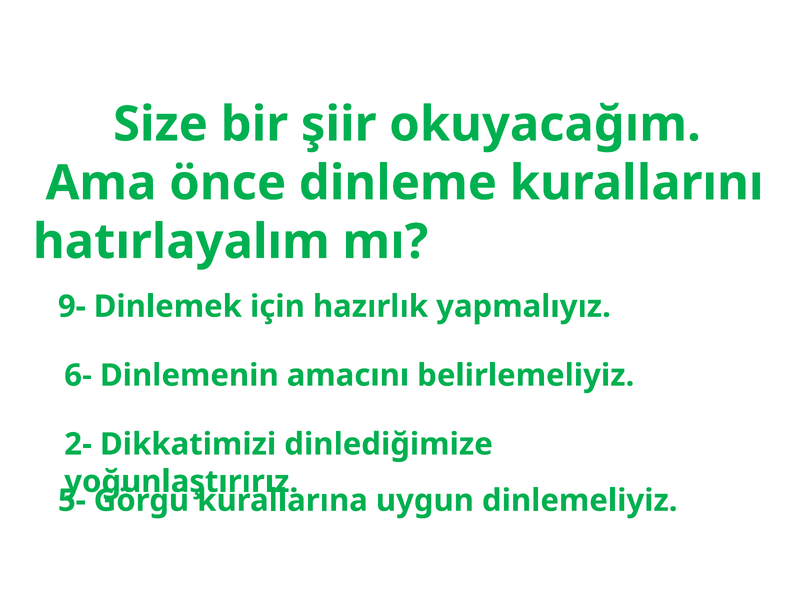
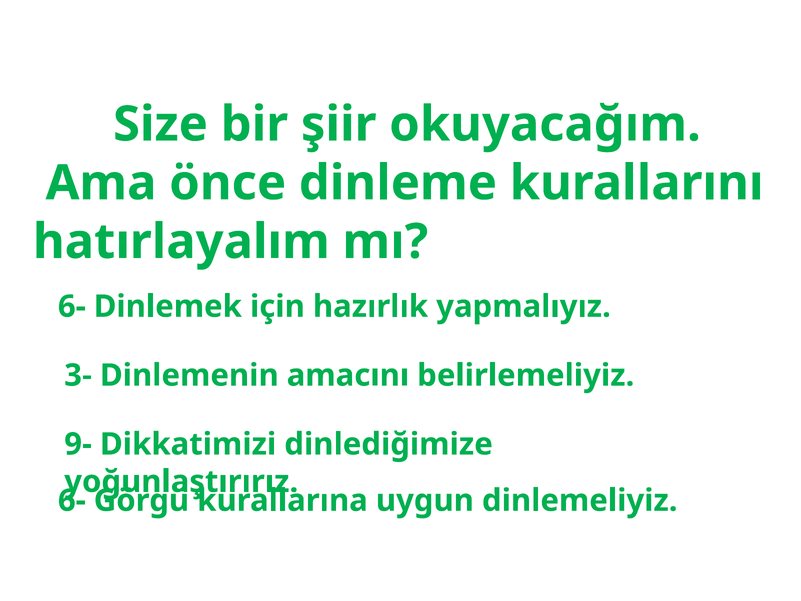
9- at (72, 306): 9- -> 6-
6-: 6- -> 3-
2-: 2- -> 9-
5- at (72, 500): 5- -> 6-
